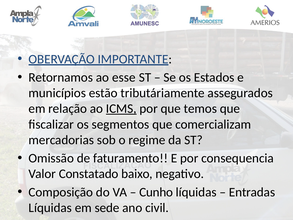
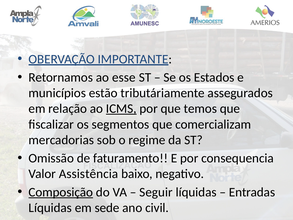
Constatado: Constatado -> Assistência
Composição underline: none -> present
Cunho: Cunho -> Seguir
